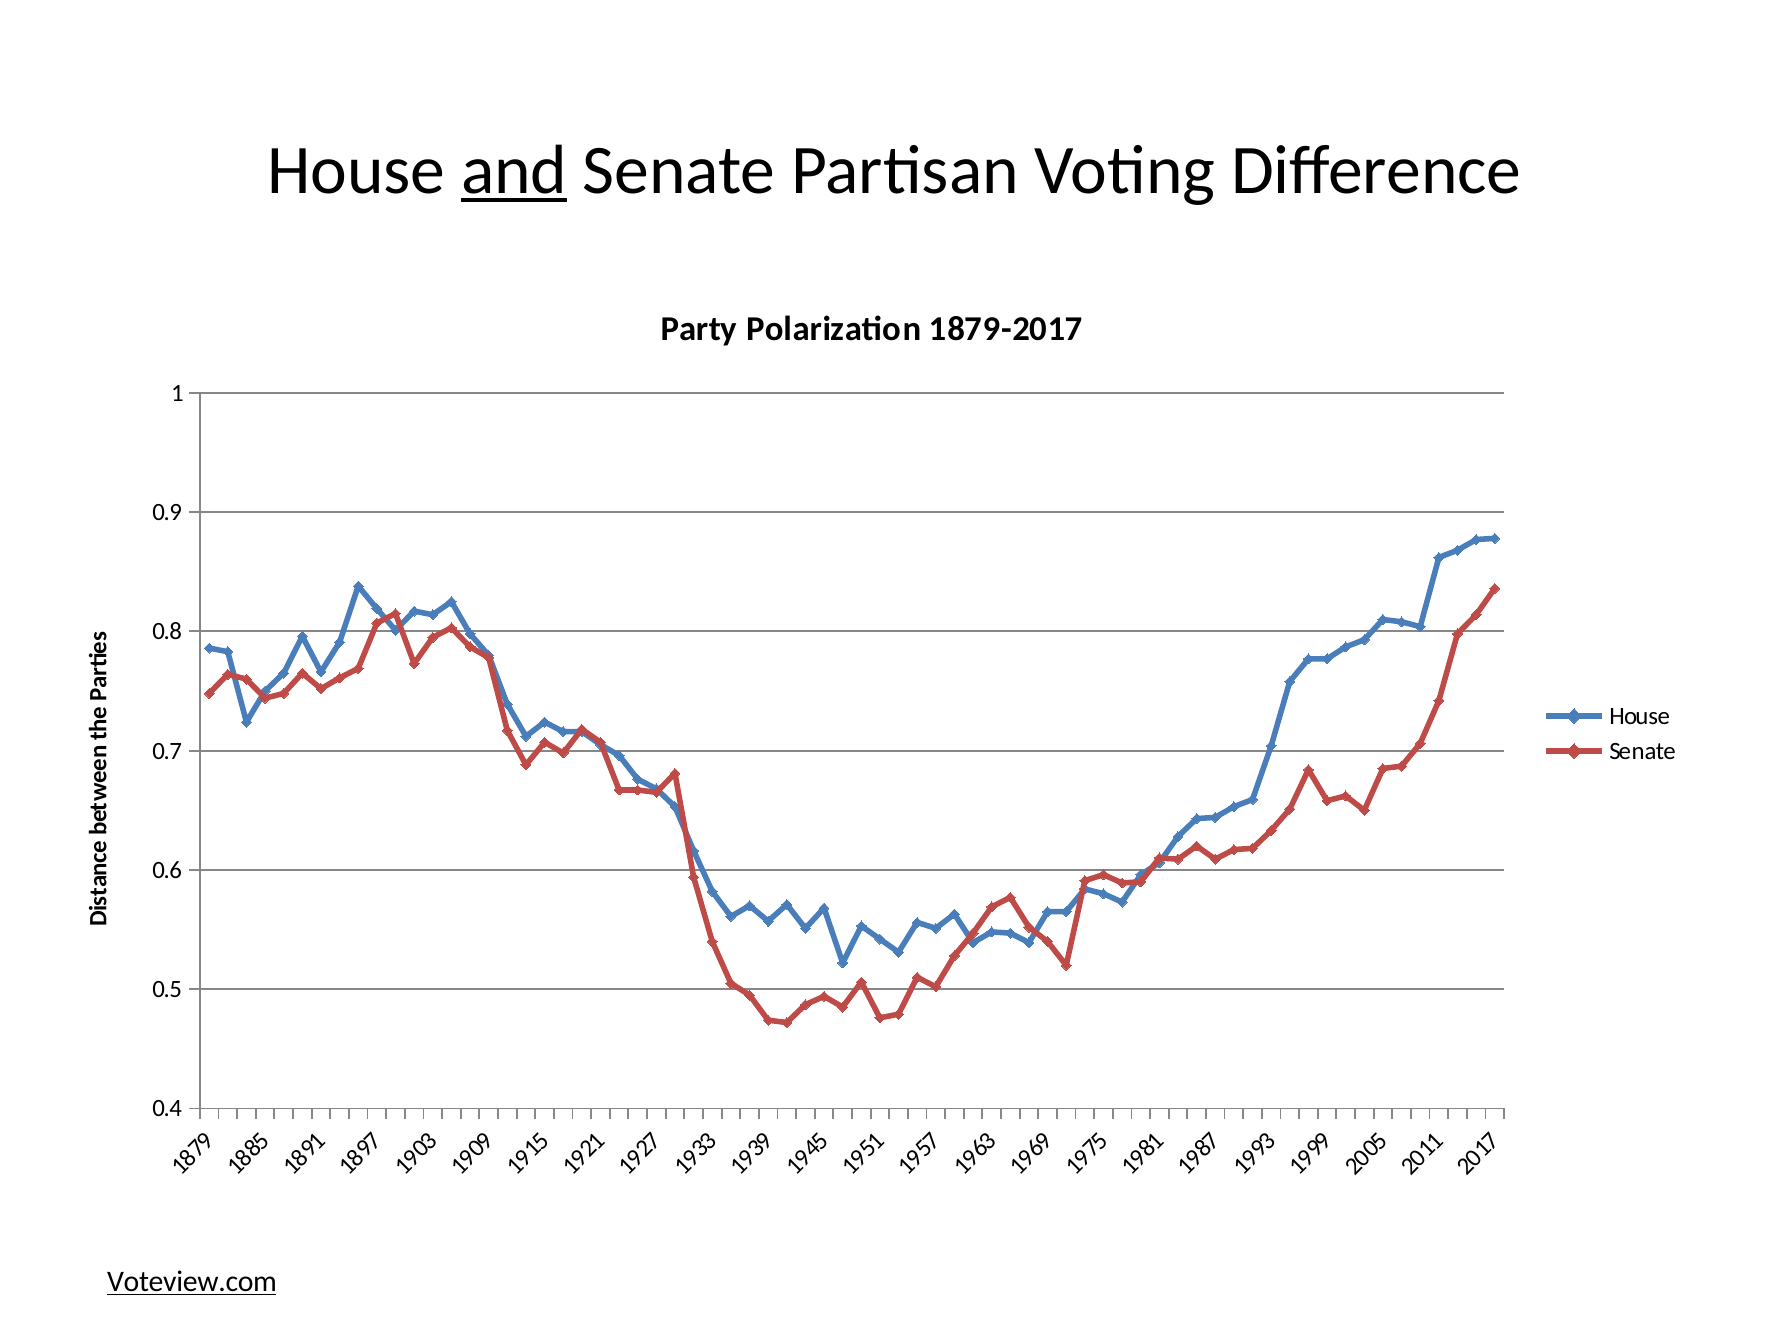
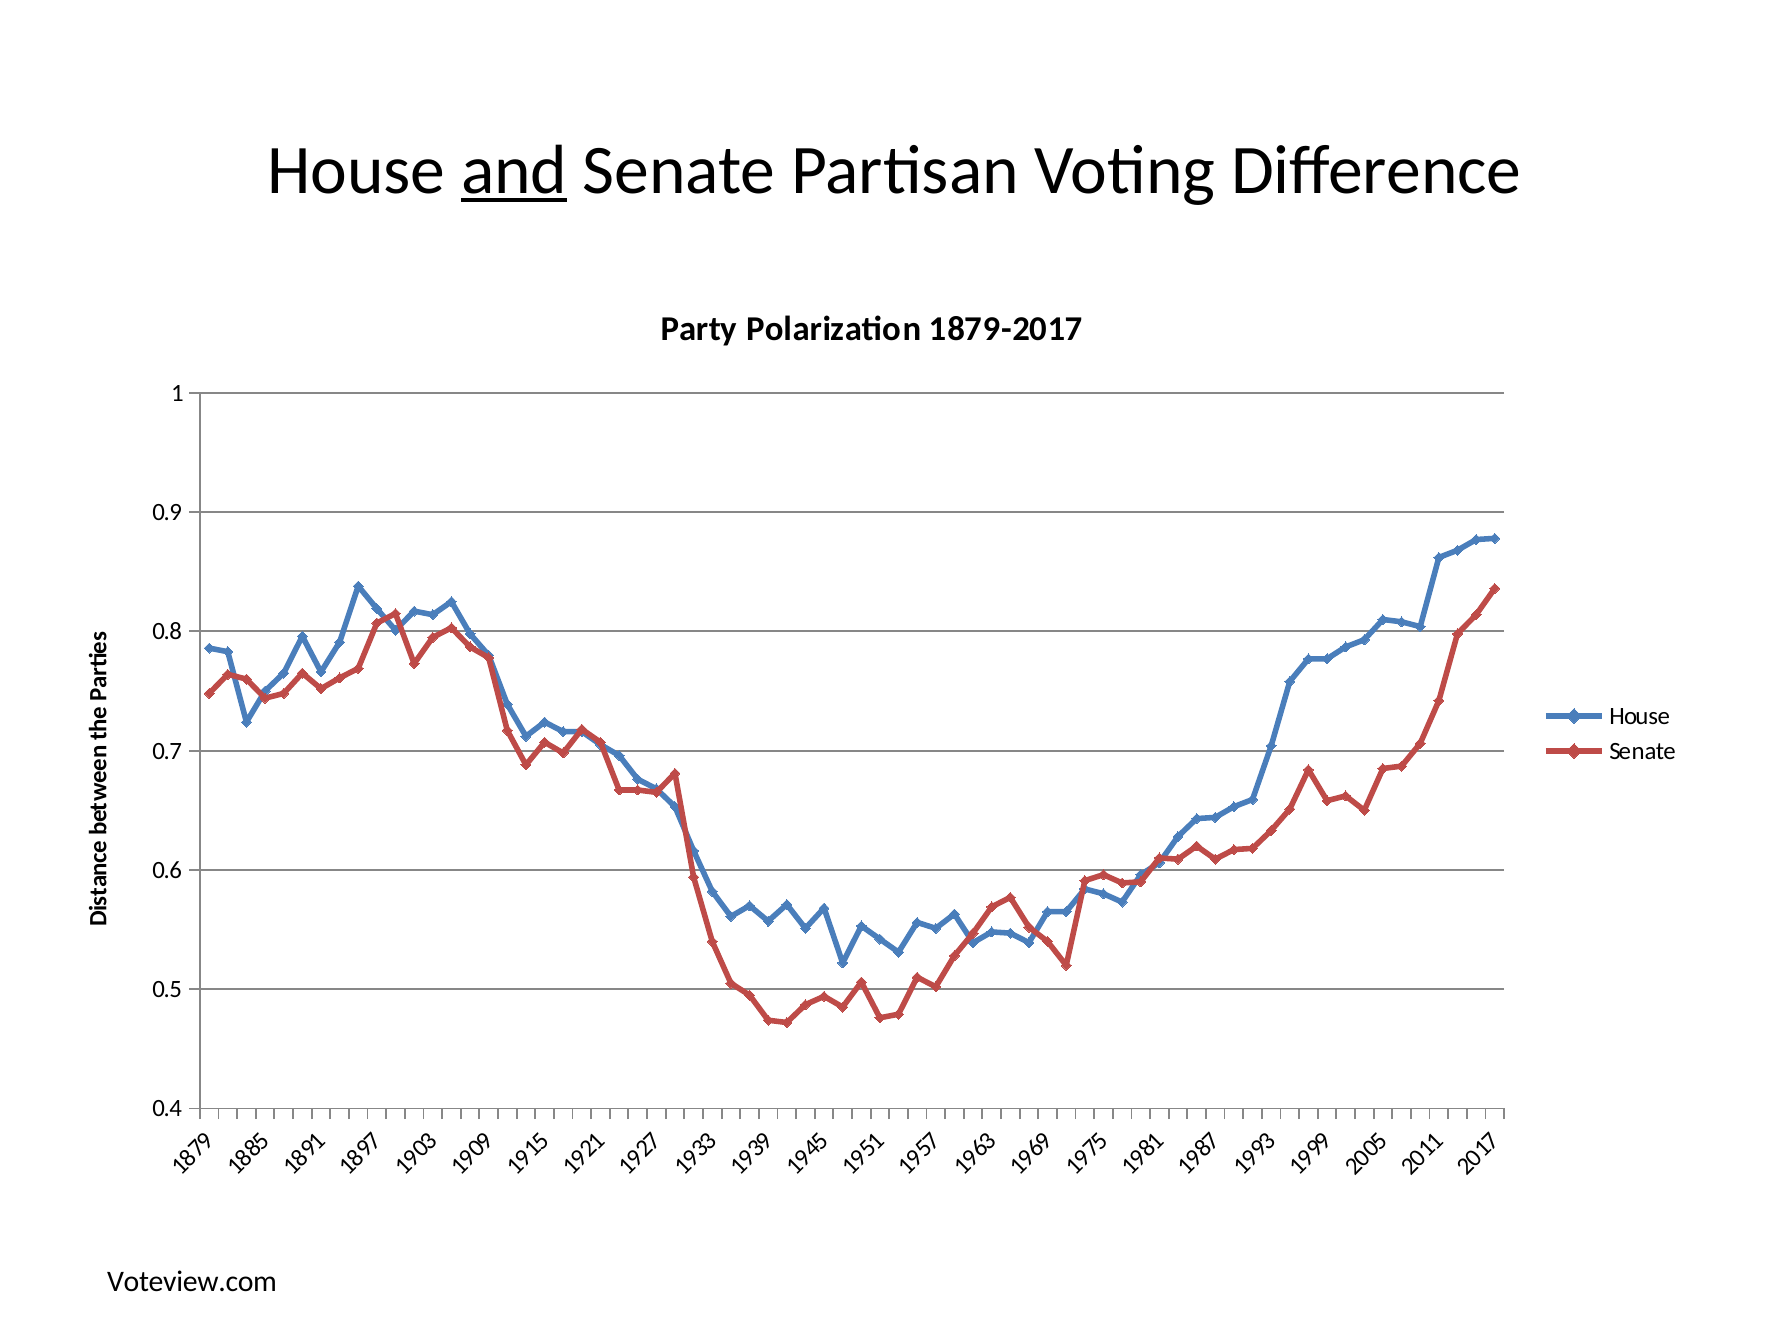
Voteview.com underline: present -> none
